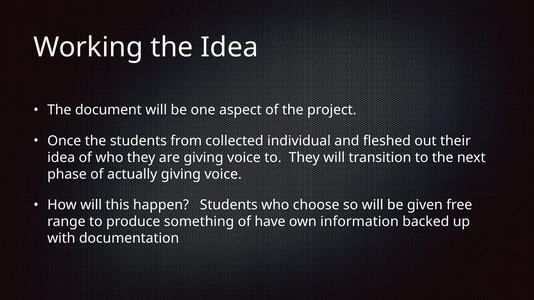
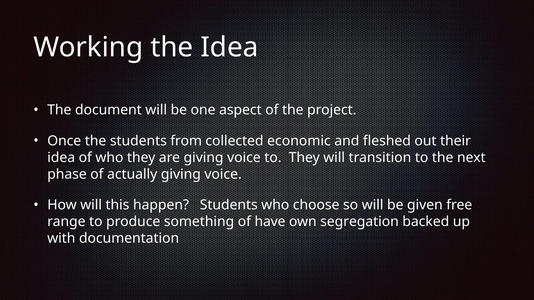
individual: individual -> economic
information: information -> segregation
